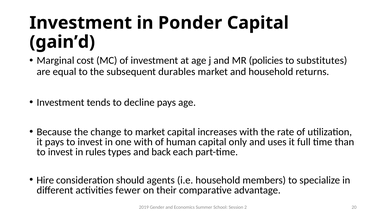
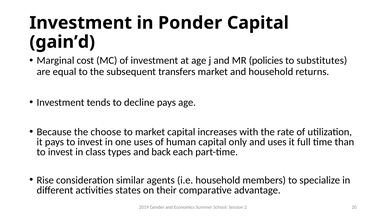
durables: durables -> transfers
change: change -> choose
one with: with -> uses
rules: rules -> class
Hire: Hire -> Rise
should: should -> similar
fewer: fewer -> states
